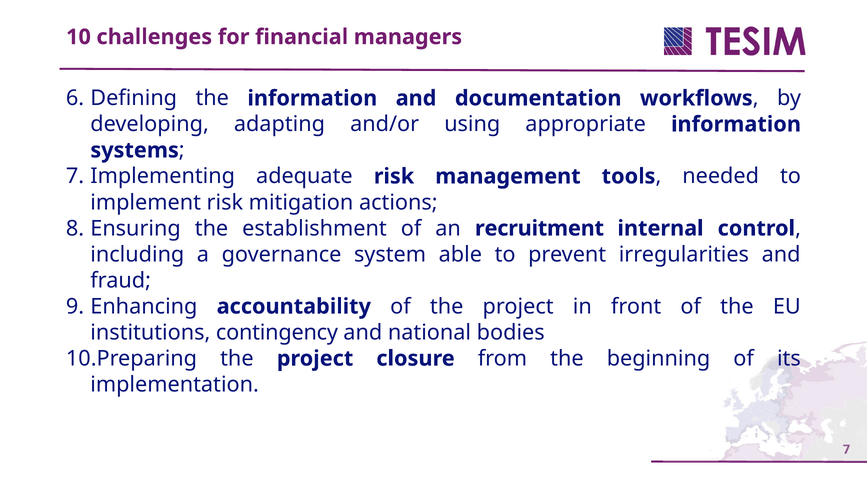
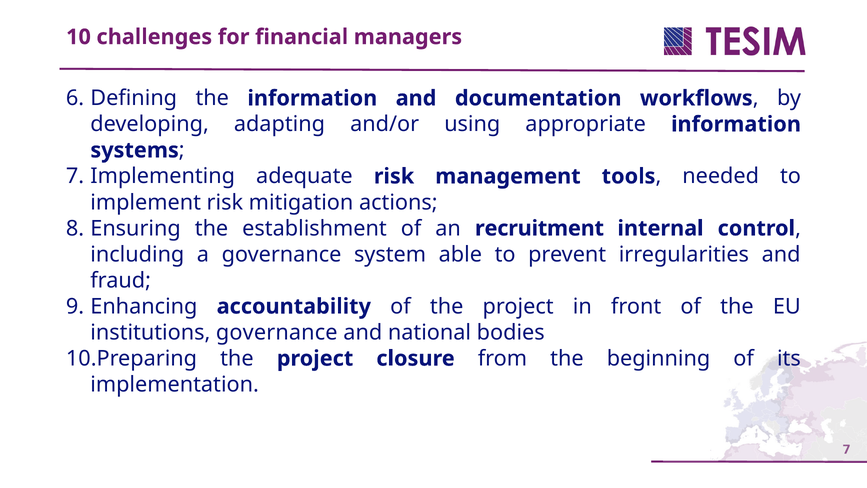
institutions contingency: contingency -> governance
